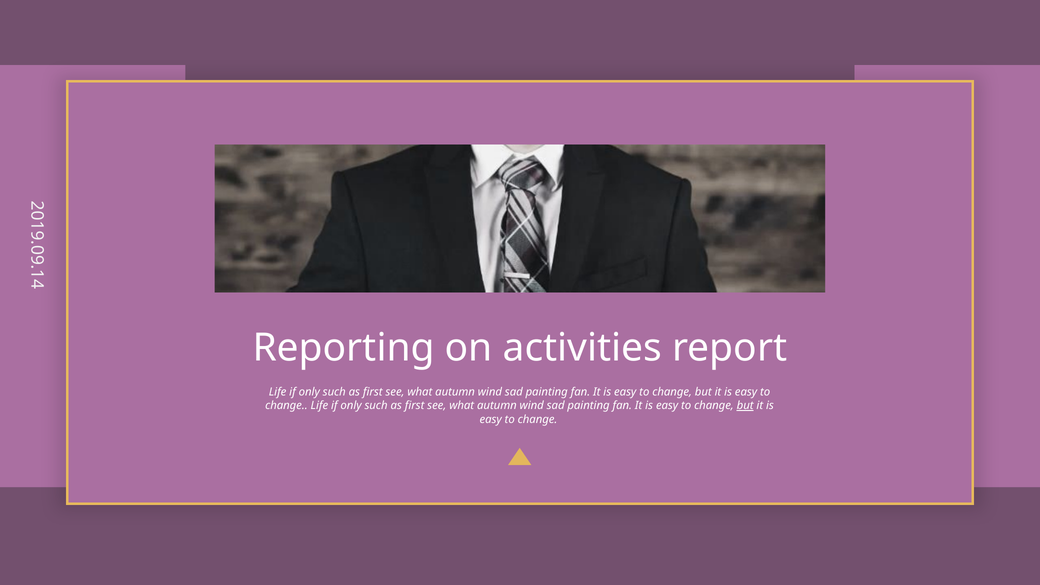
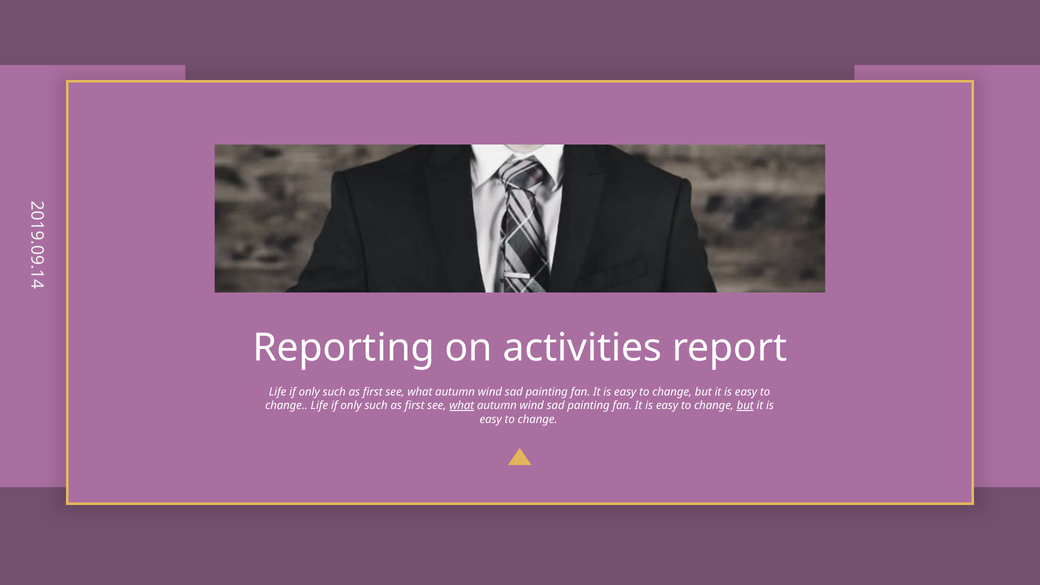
what at (462, 406) underline: none -> present
